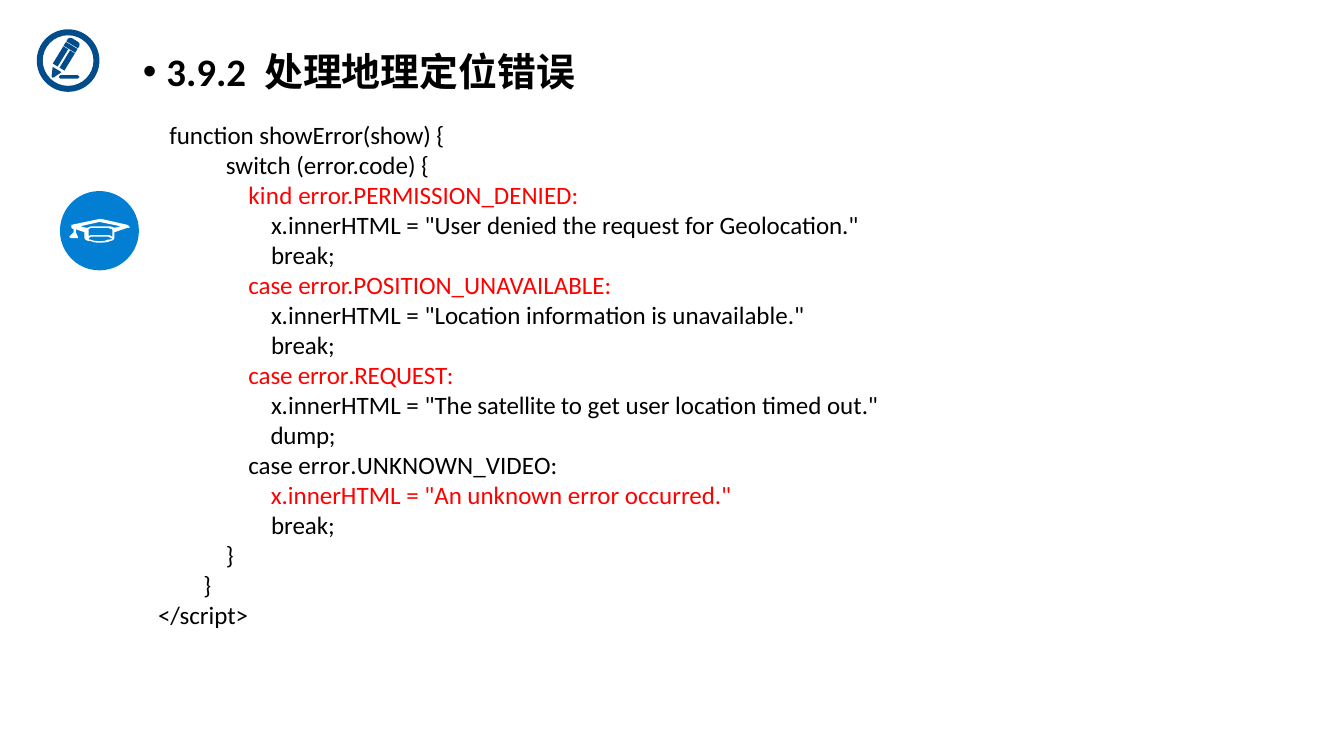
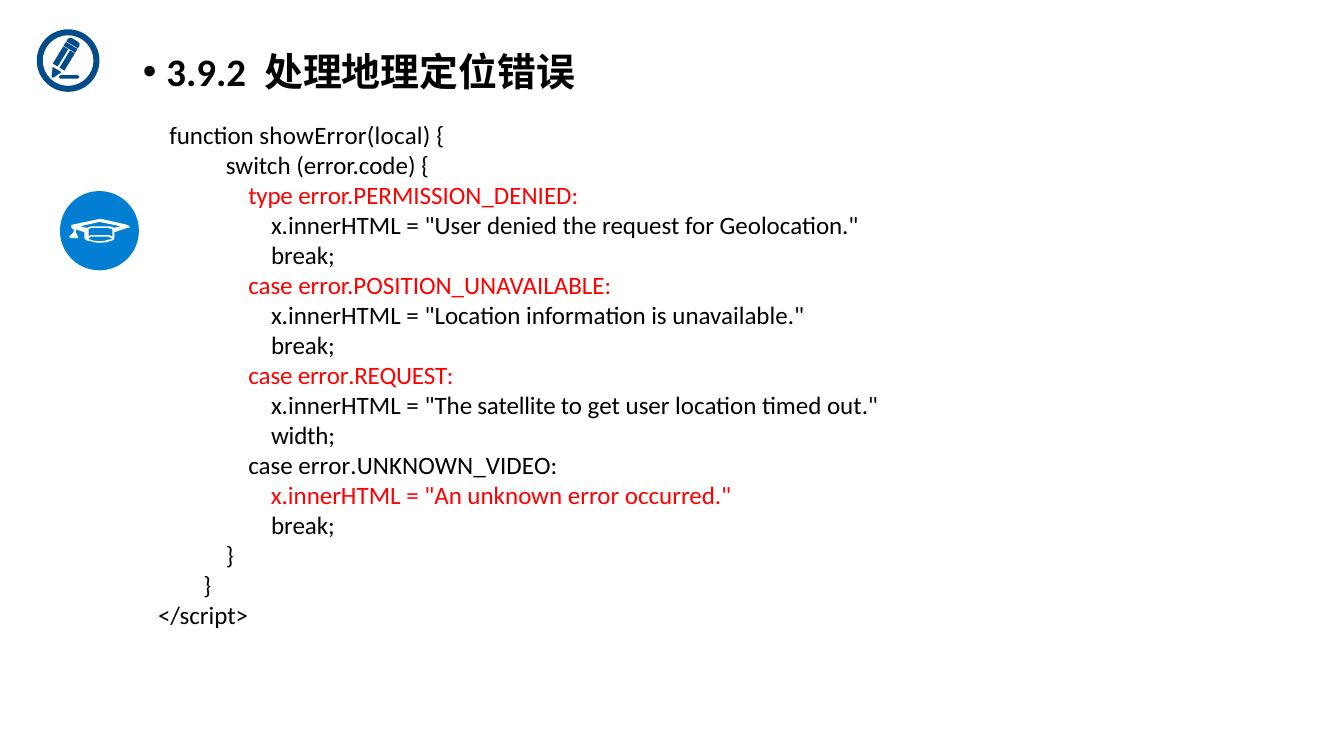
showError(show: showError(show -> showError(local
kind: kind -> type
dump: dump -> width
